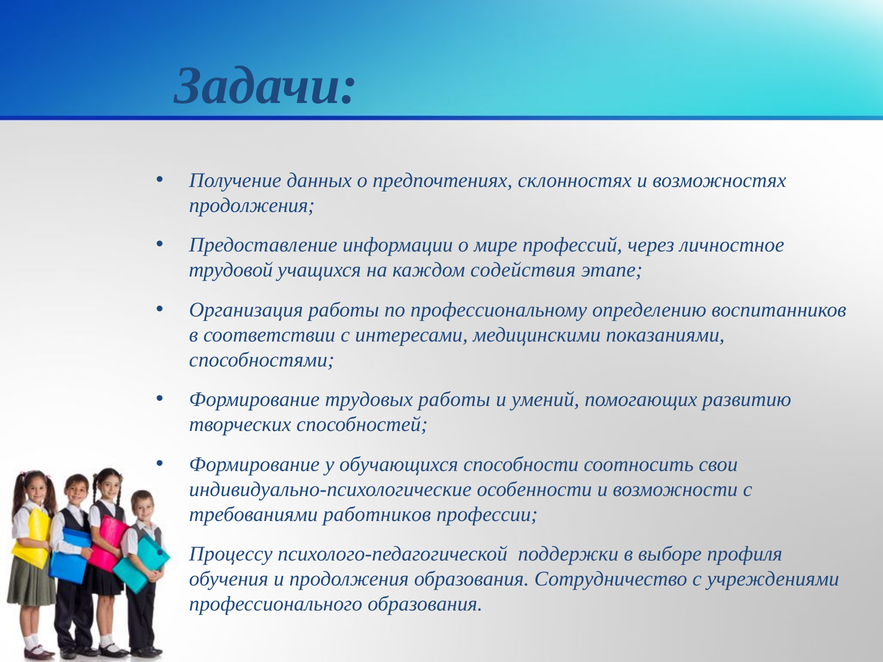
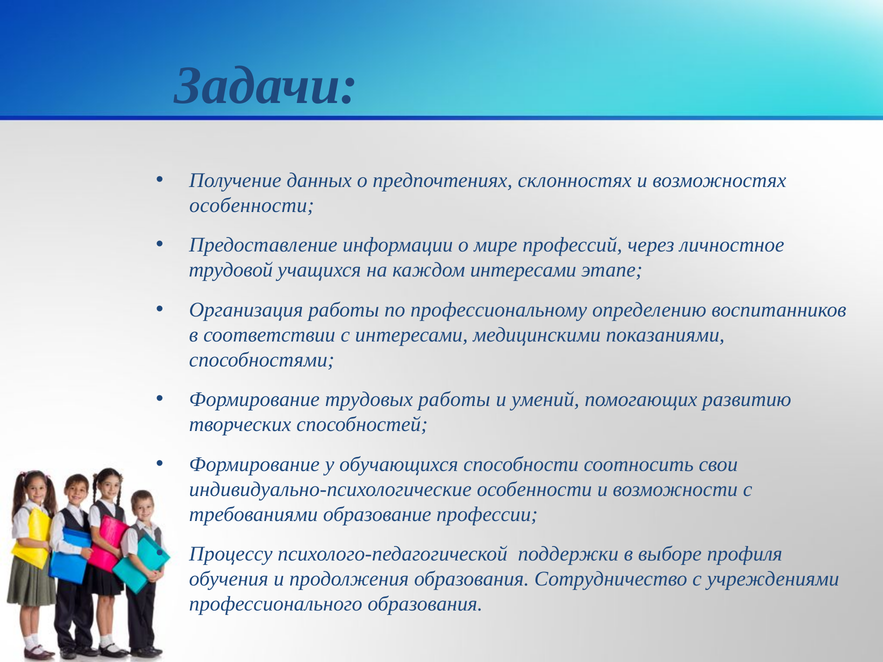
продолжения at (252, 205): продолжения -> особенности
каждом содействия: содействия -> интересами
работников: работников -> образование
